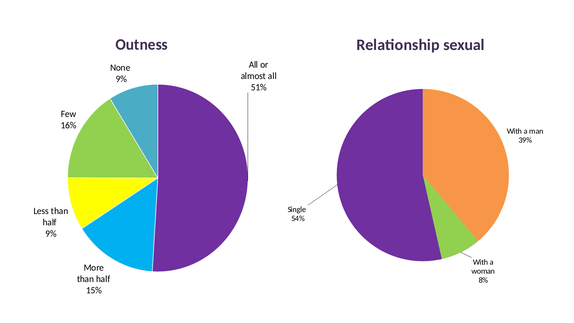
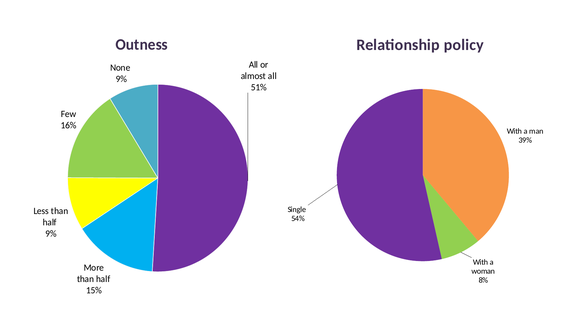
sexual: sexual -> policy
